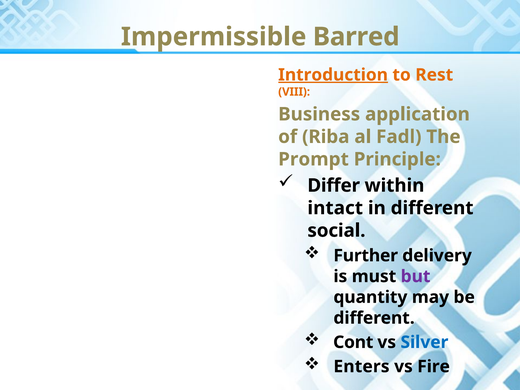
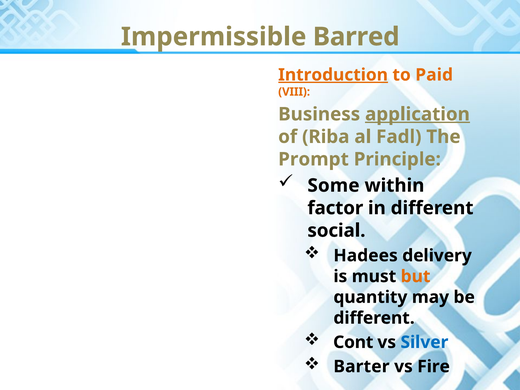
Rest: Rest -> Paid
application underline: none -> present
Differ: Differ -> Some
intact: intact -> factor
Further: Further -> Hadees
but colour: purple -> orange
Enters: Enters -> Barter
